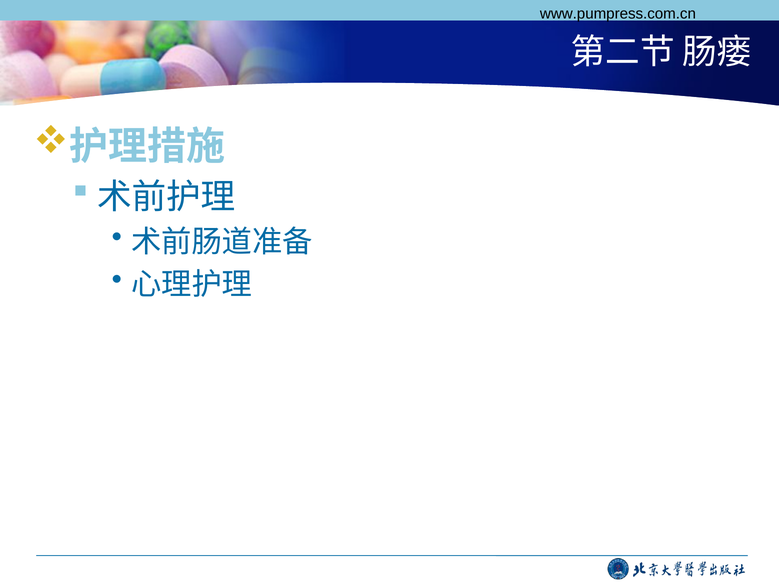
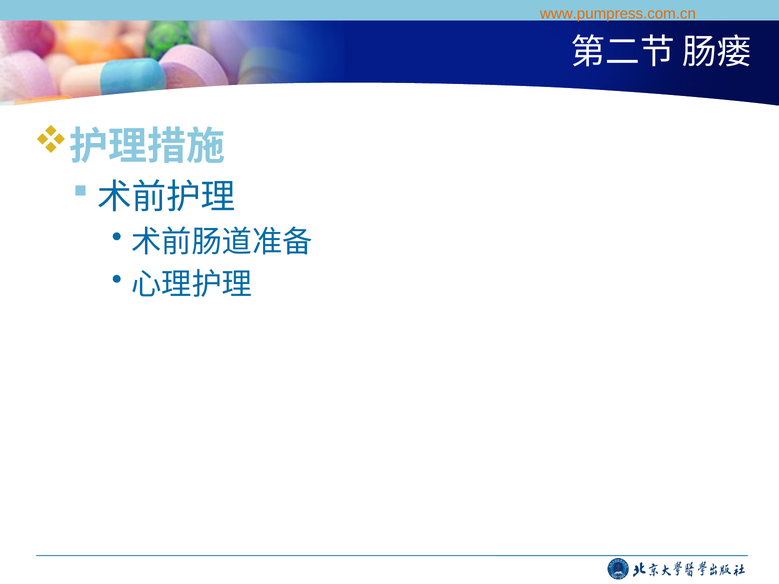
www.pumpress.com.cn colour: black -> orange
